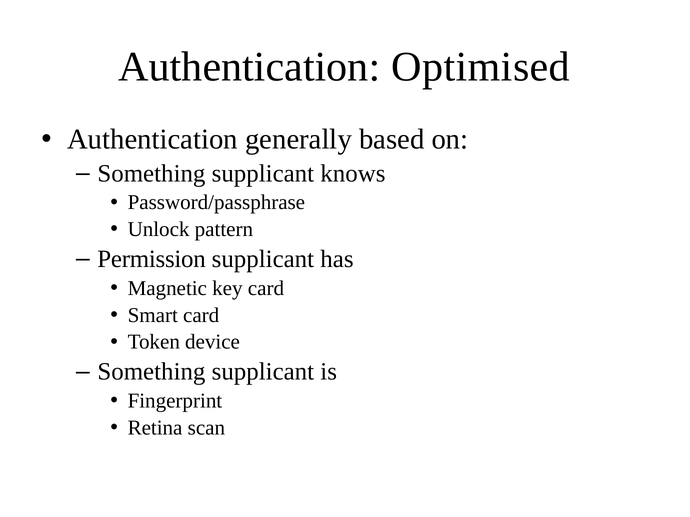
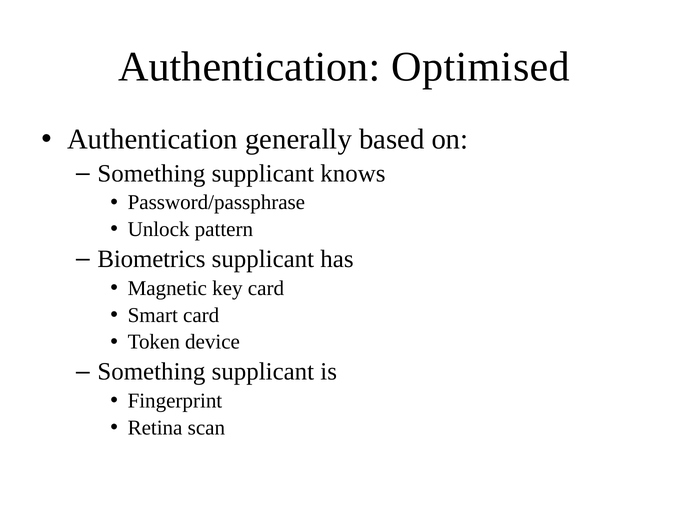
Permission: Permission -> Biometrics
